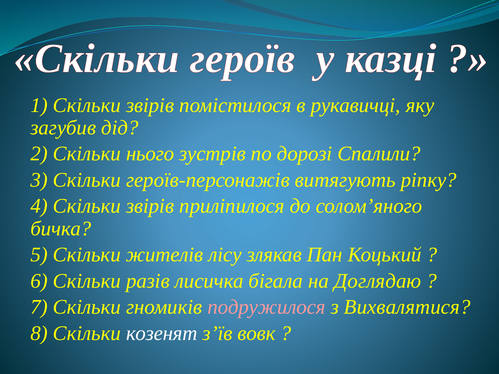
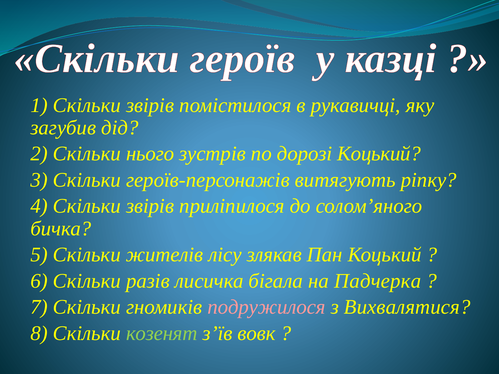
дорозі Спалили: Спалили -> Коцький
Доглядаю: Доглядаю -> Падчерка
козенят colour: white -> light green
